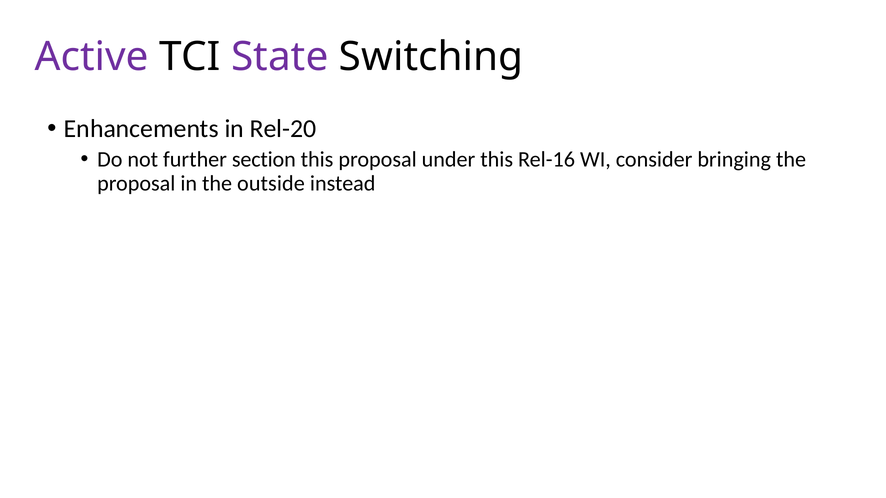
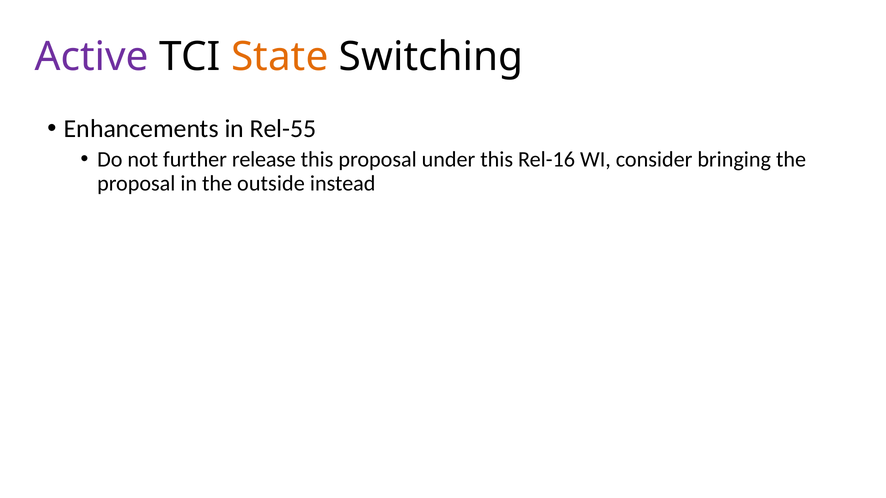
State colour: purple -> orange
Rel-20: Rel-20 -> Rel-55
section: section -> release
